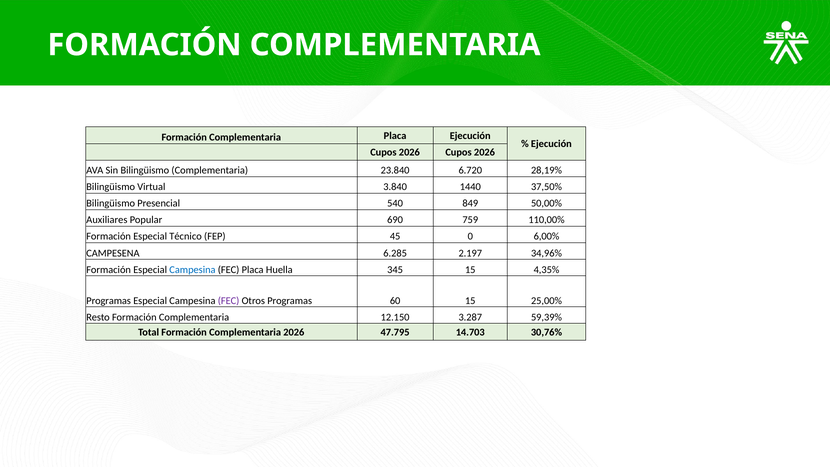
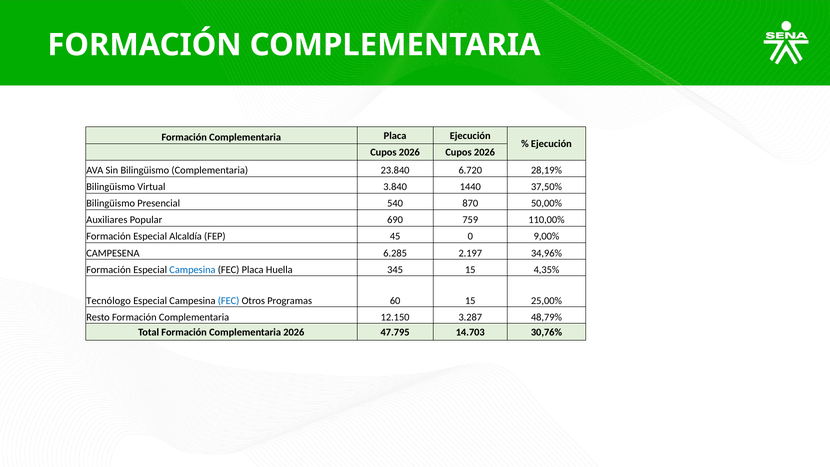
849: 849 -> 870
Técnico: Técnico -> Alcaldía
6,00%: 6,00% -> 9,00%
Programas at (109, 301): Programas -> Tecnólogo
FEC at (229, 301) colour: purple -> blue
59,39%: 59,39% -> 48,79%
